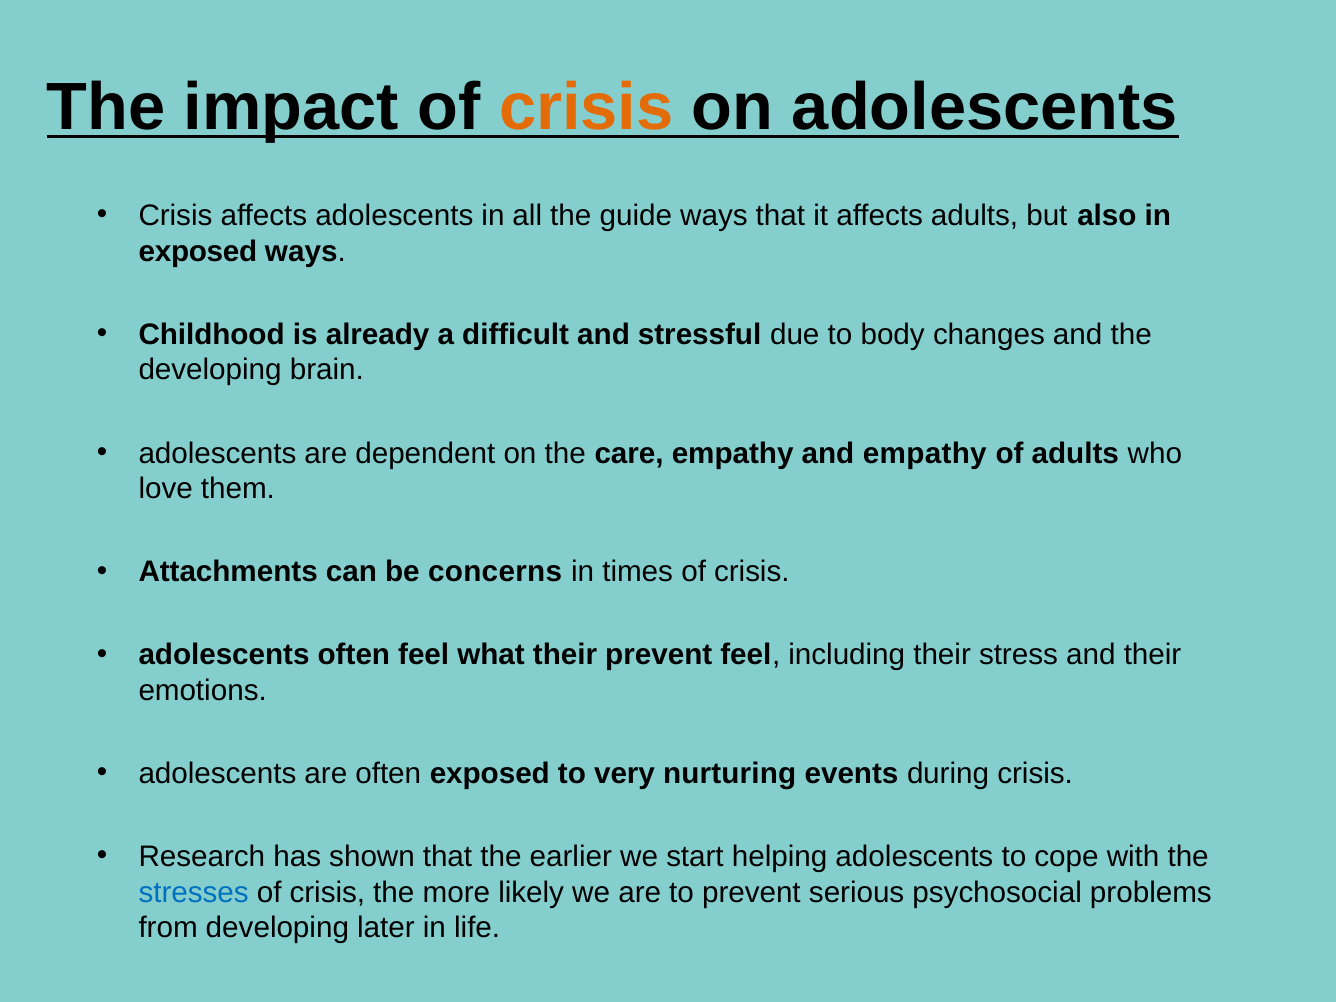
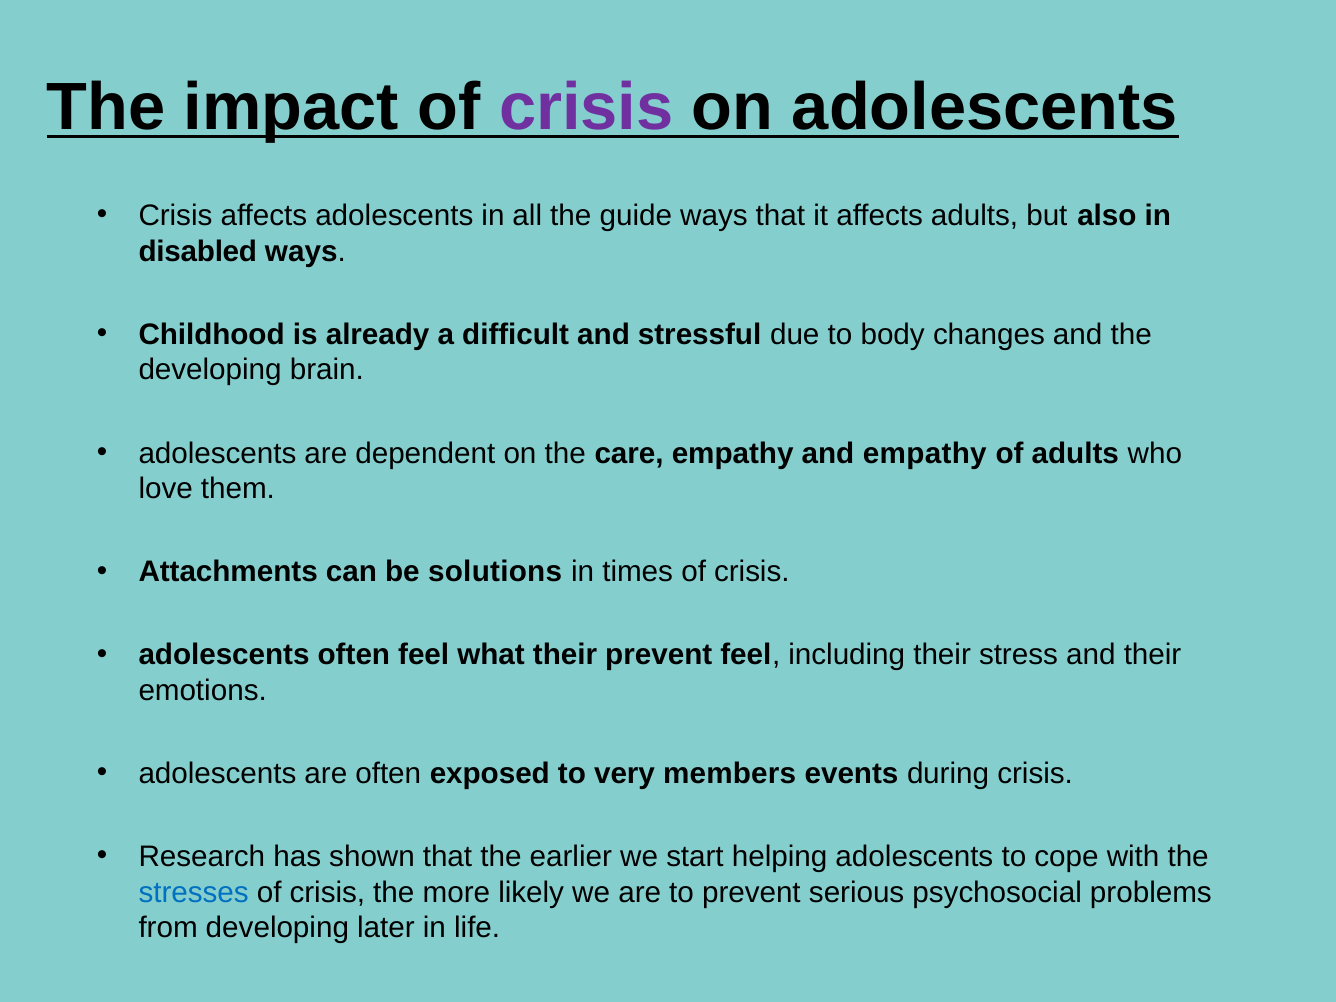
crisis at (586, 107) colour: orange -> purple
exposed at (198, 251): exposed -> disabled
concerns: concerns -> solutions
nurturing: nurturing -> members
